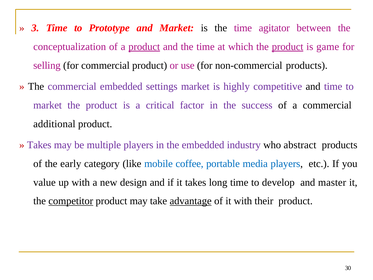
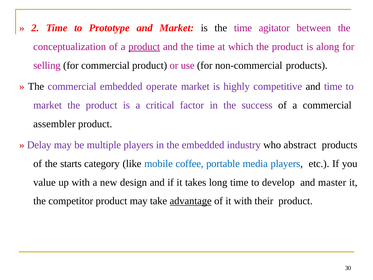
3: 3 -> 2
product at (288, 47) underline: present -> none
game: game -> along
settings: settings -> operate
additional: additional -> assembler
Takes at (39, 145): Takes -> Delay
early: early -> starts
competitor underline: present -> none
